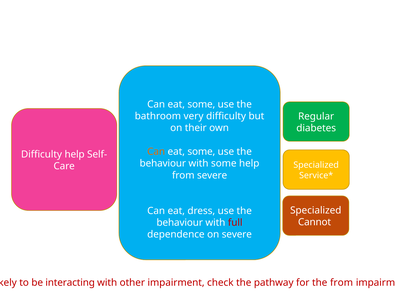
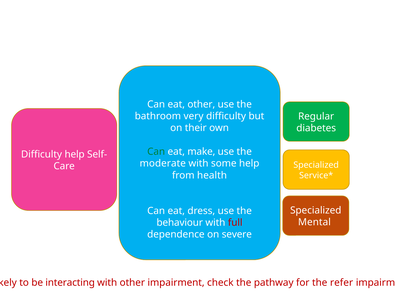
some at (201, 104): some -> other
Can at (156, 152) colour: orange -> green
some at (201, 152): some -> make
behaviour at (163, 164): behaviour -> moderate
from severe: severe -> health
Cannot: Cannot -> Mental
the from: from -> refer
